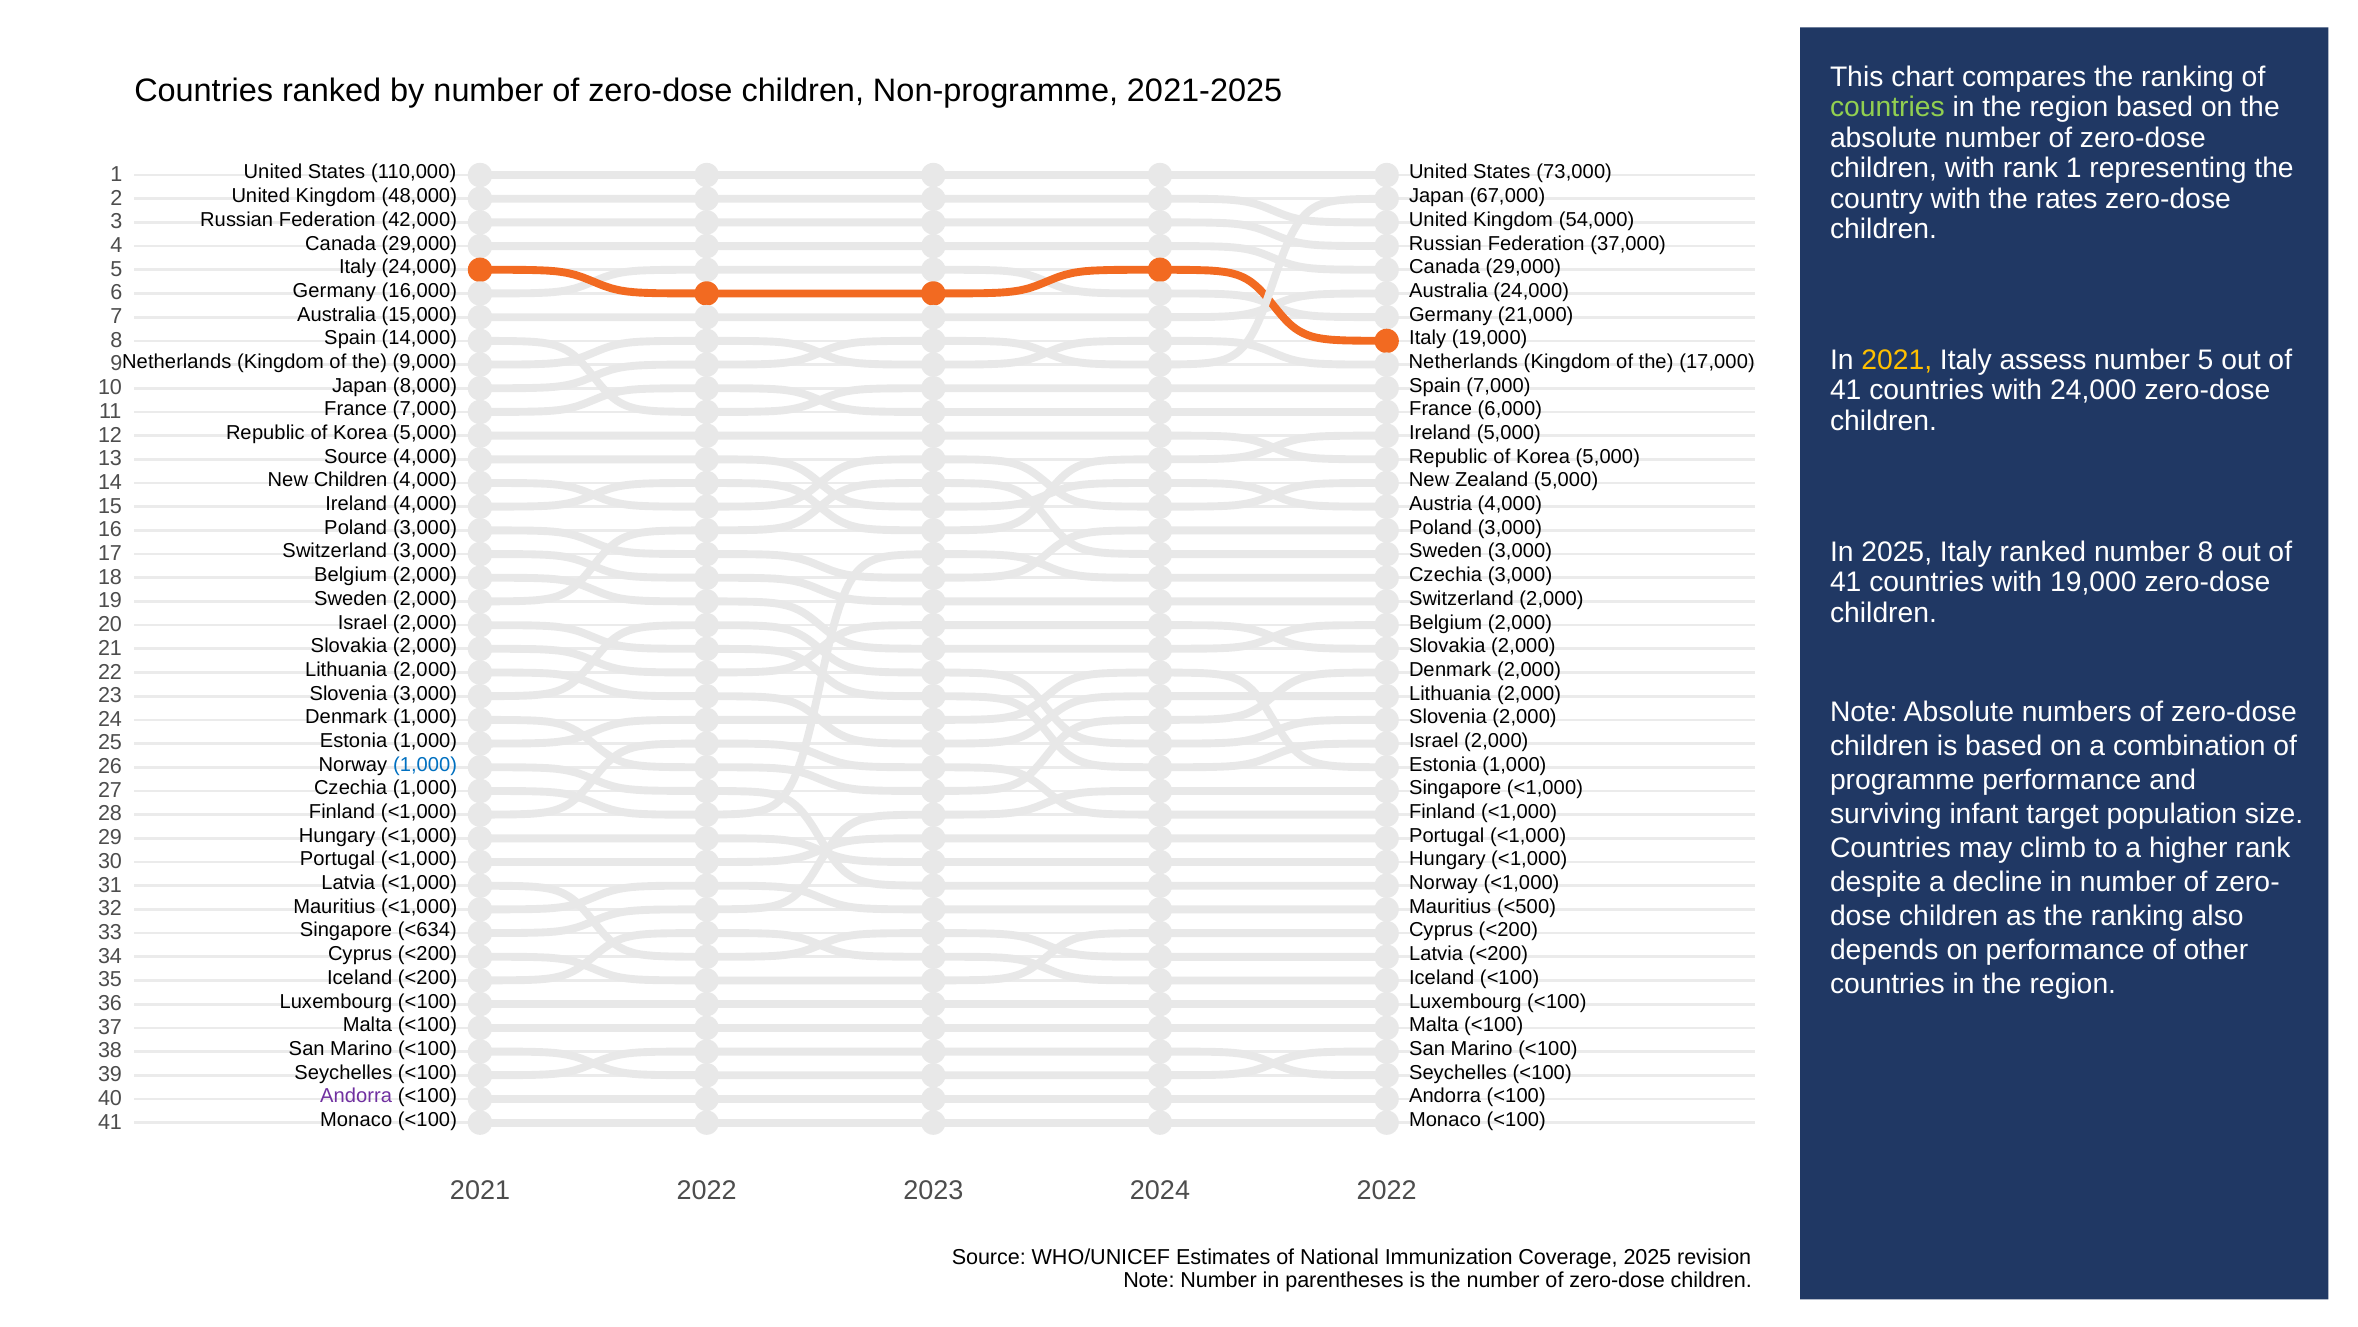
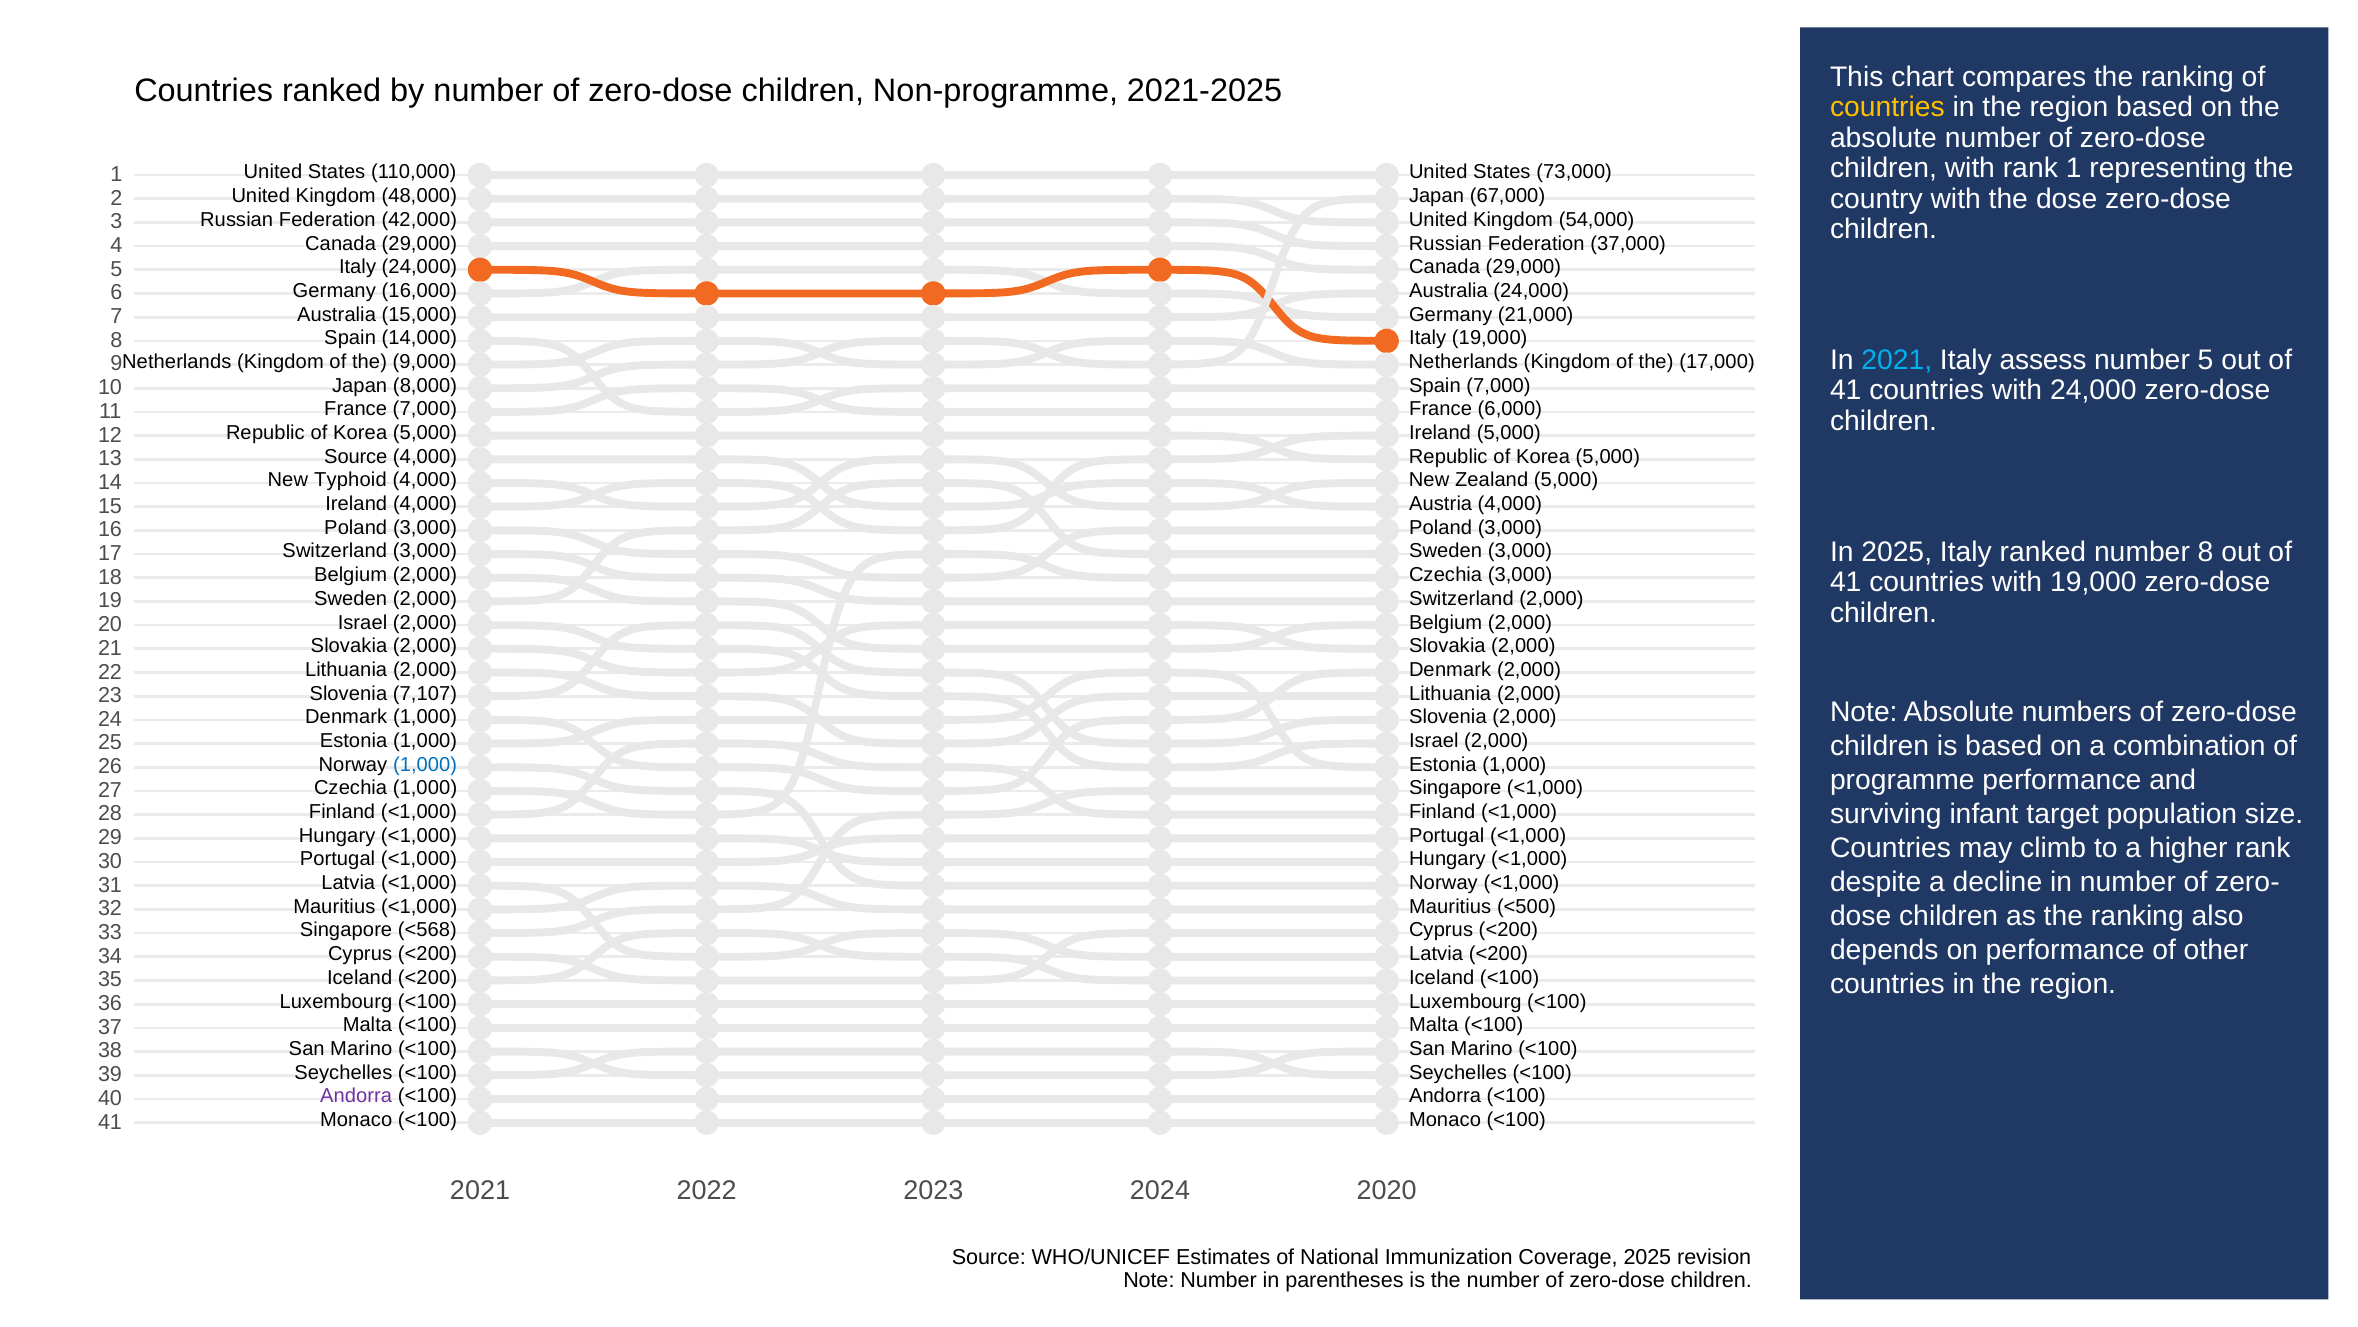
countries at (1887, 107) colour: light green -> yellow
the rates: rates -> dose
2021 at (1897, 360) colour: yellow -> light blue
New Children: Children -> Typhoid
Slovenia 3,000: 3,000 -> 7,107
<634: <634 -> <568
2024 2022: 2022 -> 2020
